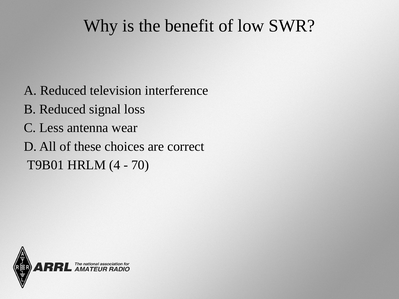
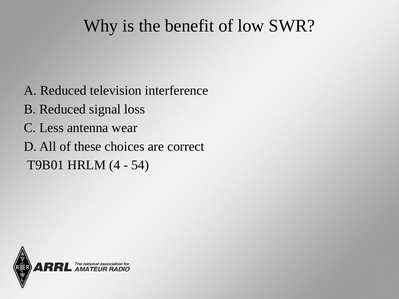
70: 70 -> 54
